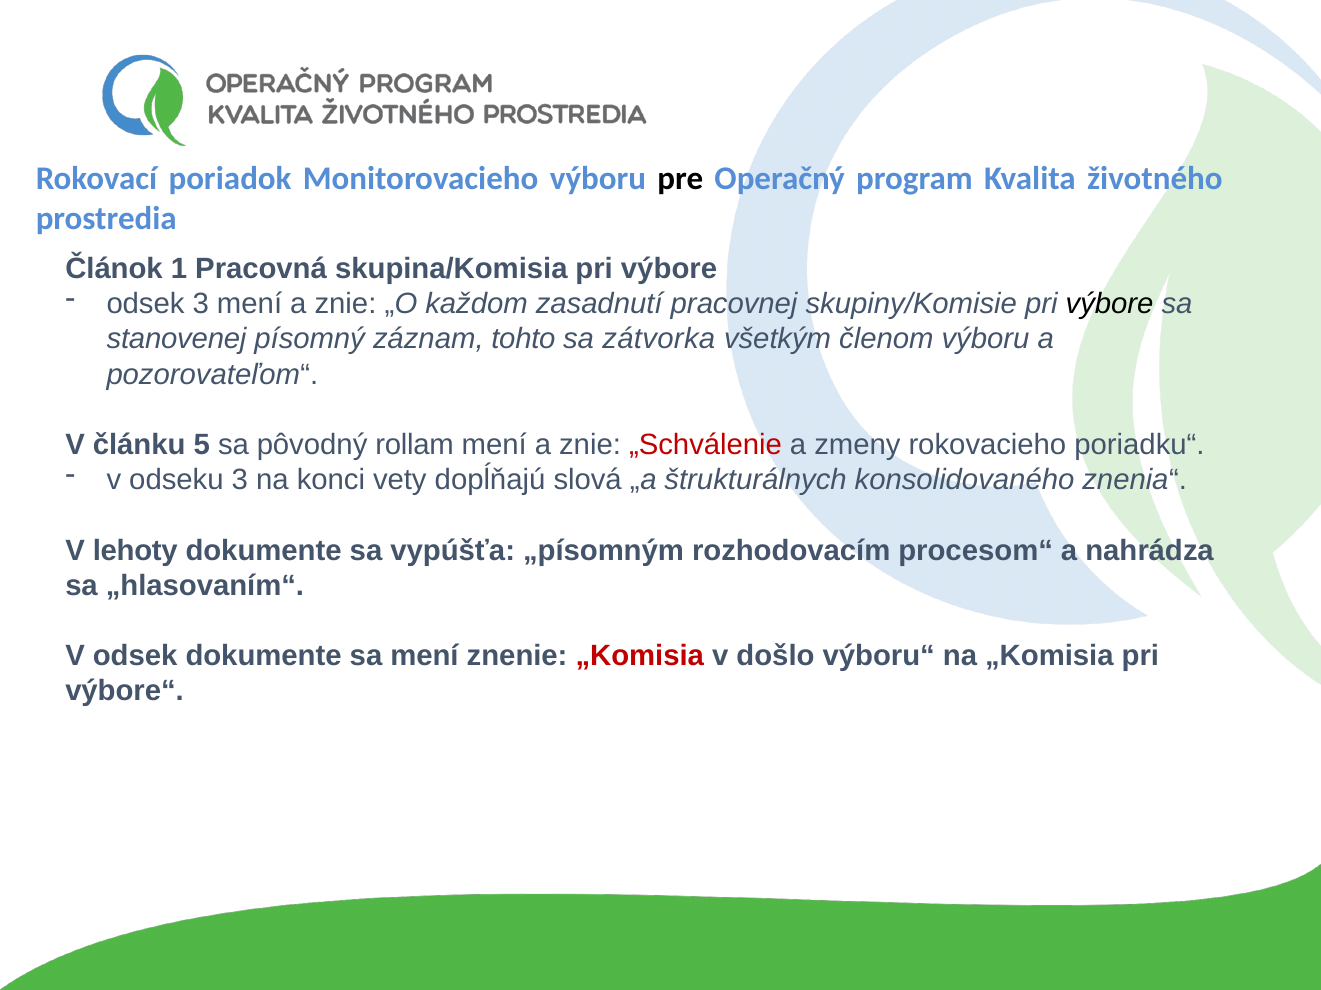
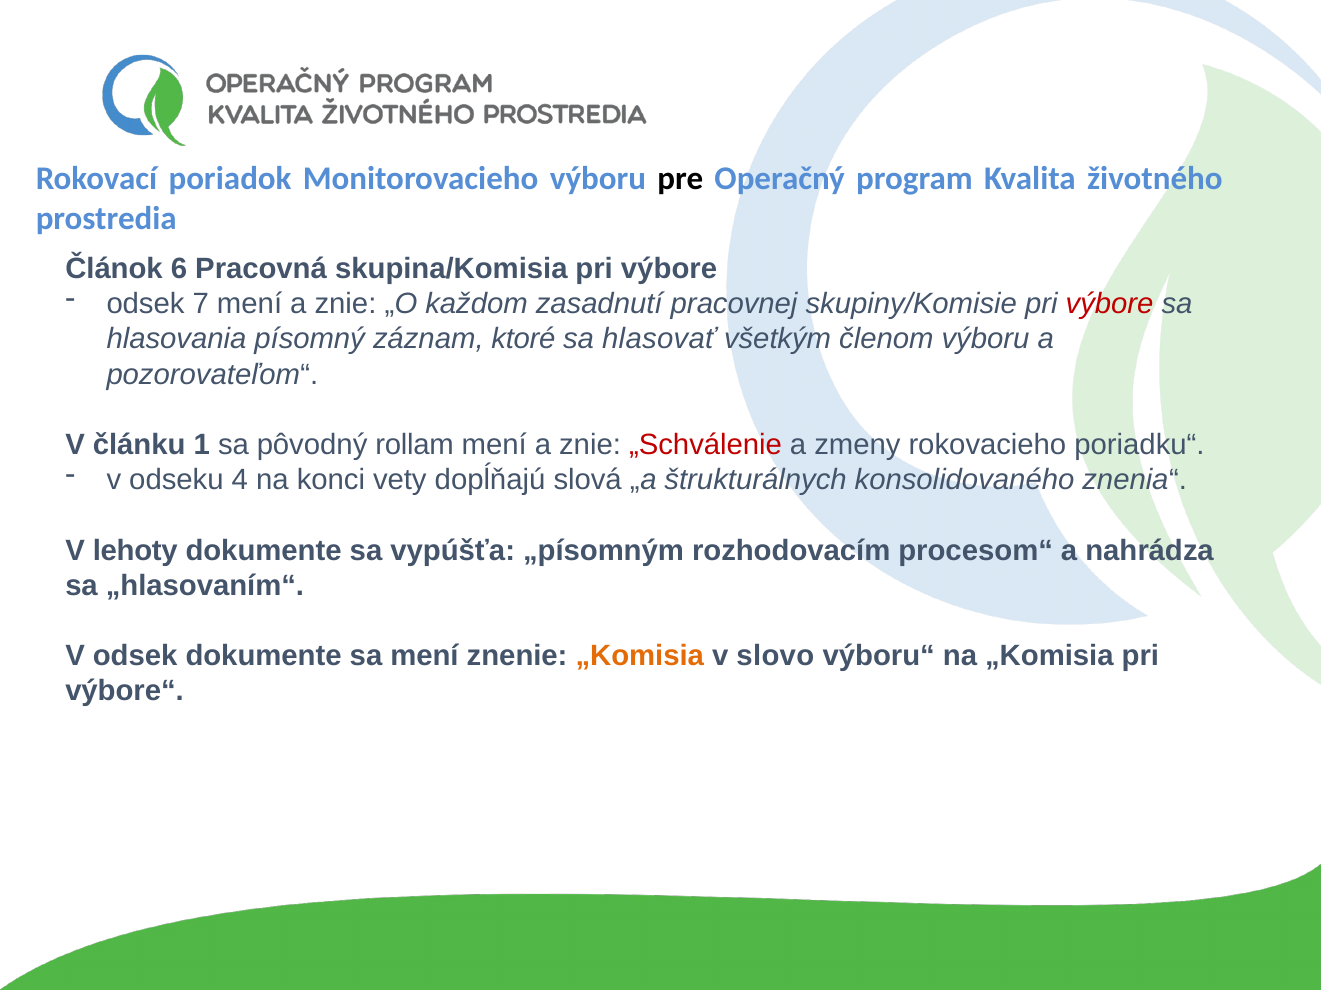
1: 1 -> 6
odsek 3: 3 -> 7
výbore at (1110, 304) colour: black -> red
stanovenej: stanovenej -> hlasovania
tohto: tohto -> ktoré
zátvorka: zátvorka -> hlasovať
5: 5 -> 1
odseku 3: 3 -> 4
„Komisia at (640, 656) colour: red -> orange
došlo: došlo -> slovo
